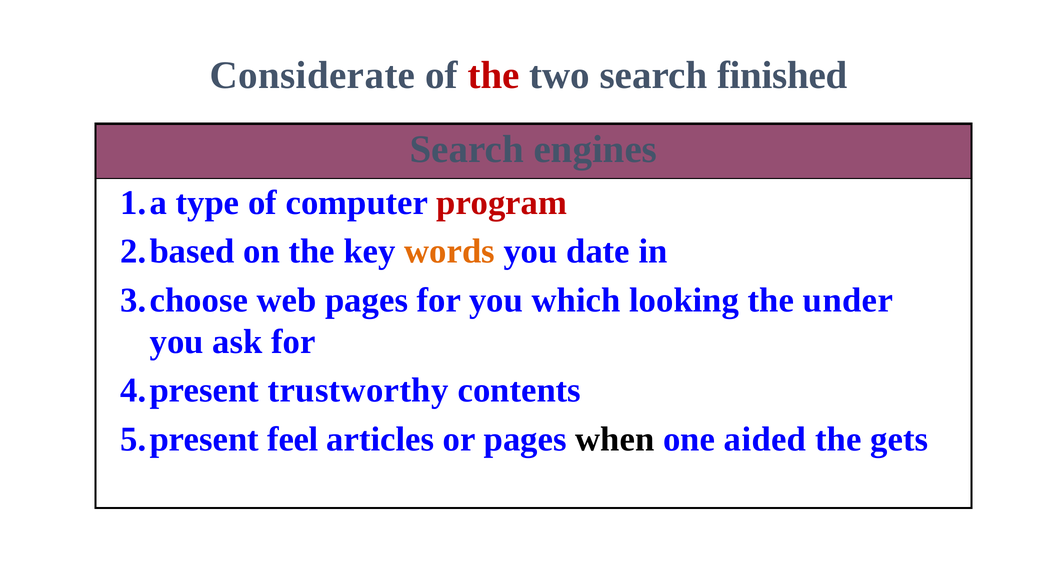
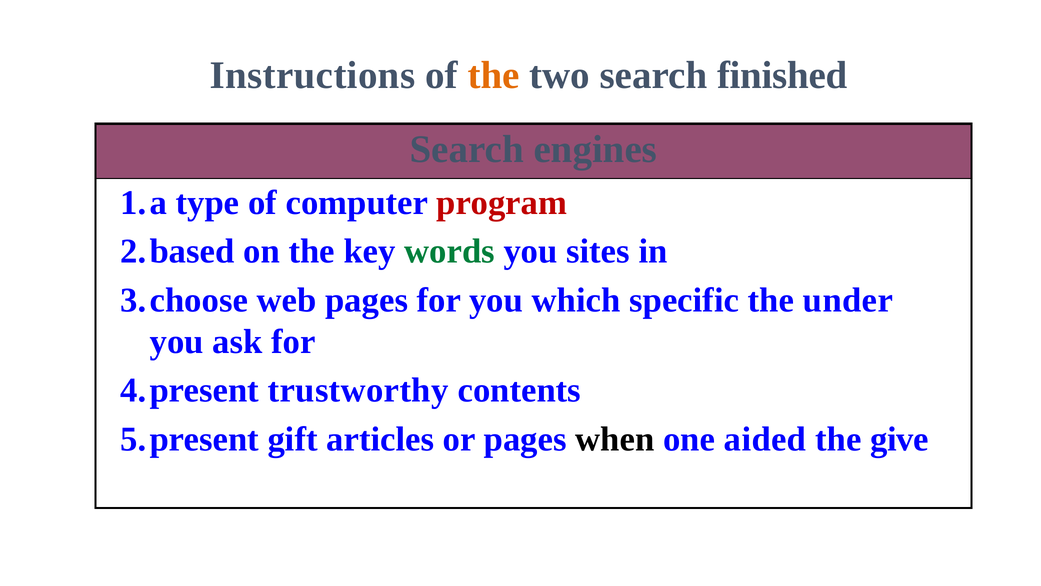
Considerate: Considerate -> Instructions
the at (494, 76) colour: red -> orange
words colour: orange -> green
date: date -> sites
looking: looking -> specific
feel: feel -> gift
gets: gets -> give
